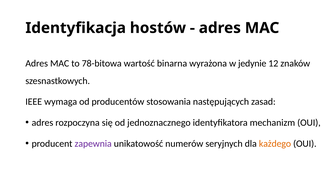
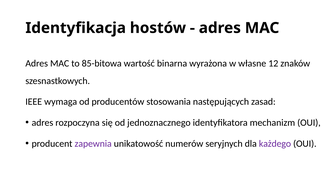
78-bitowa: 78-bitowa -> 85-bitowa
jedynie: jedynie -> własne
każdego colour: orange -> purple
